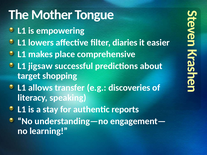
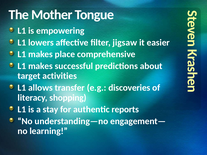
diaries: diaries -> jigsaw
jigsaw at (40, 66): jigsaw -> makes
shopping: shopping -> activities
speaking: speaking -> shopping
